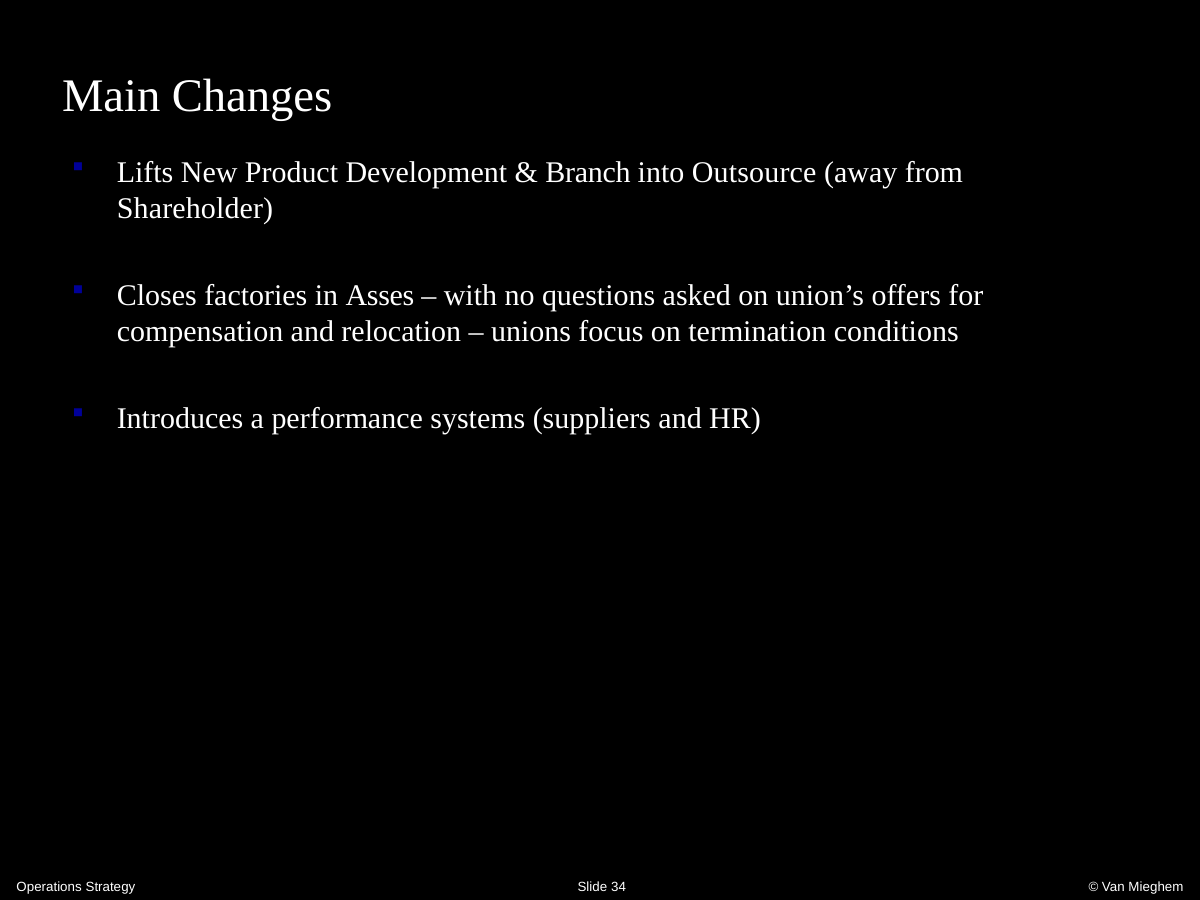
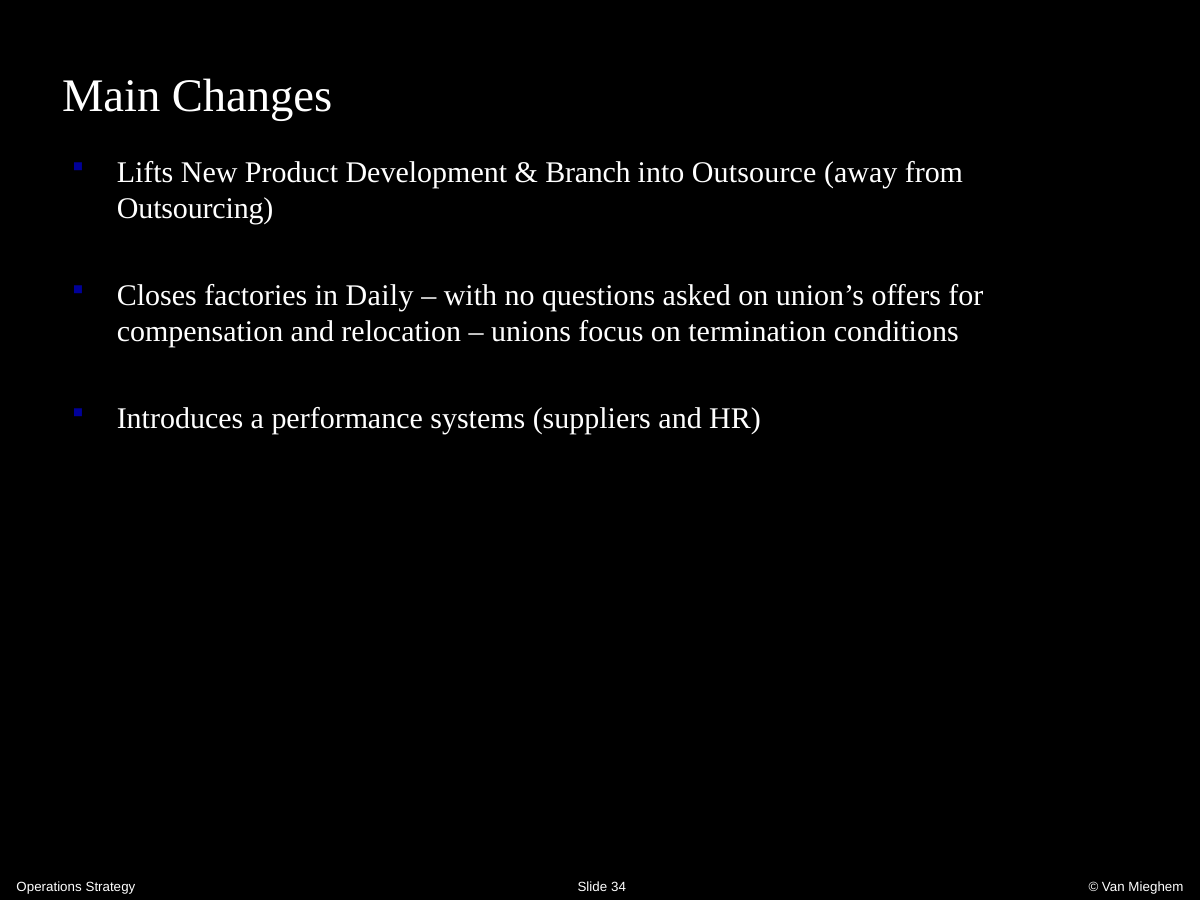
Shareholder: Shareholder -> Outsourcing
Asses: Asses -> Daily
